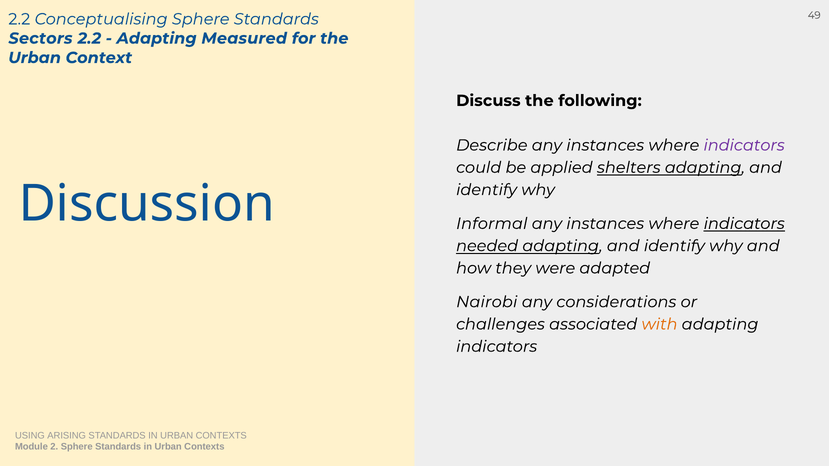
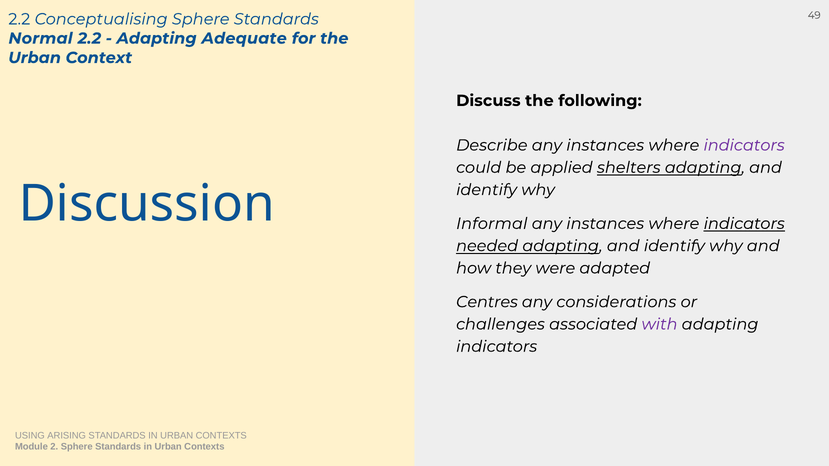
Sectors: Sectors -> Normal
Measured: Measured -> Adequate
Nairobi: Nairobi -> Centres
with colour: orange -> purple
